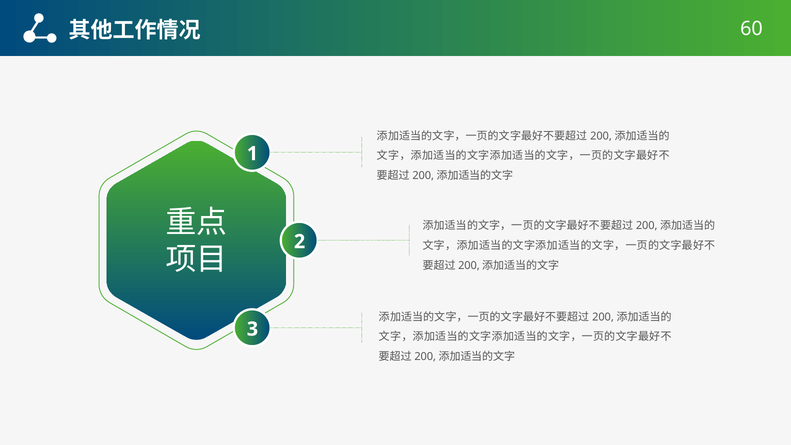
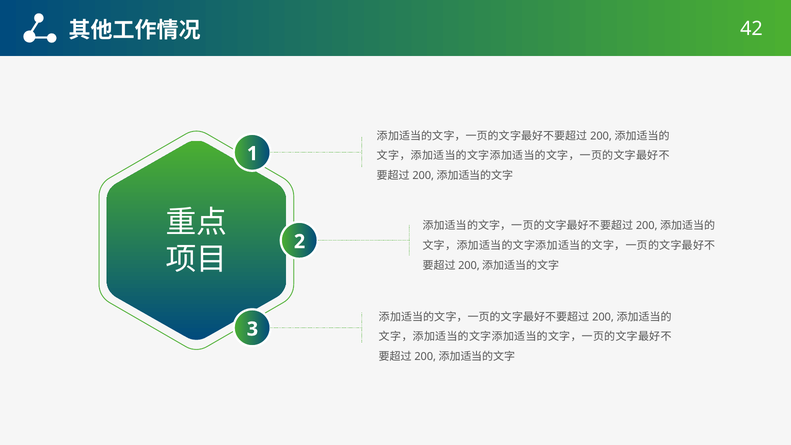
60: 60 -> 42
